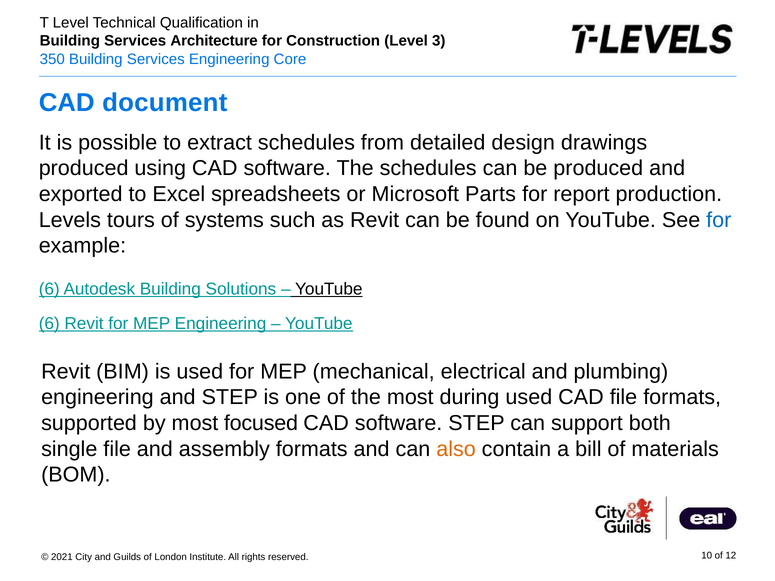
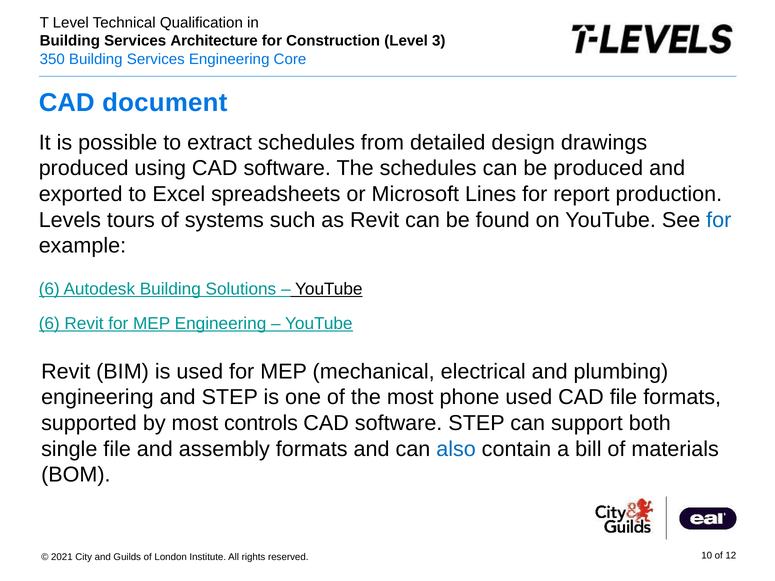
Parts: Parts -> Lines
during: during -> phone
focused: focused -> controls
also colour: orange -> blue
